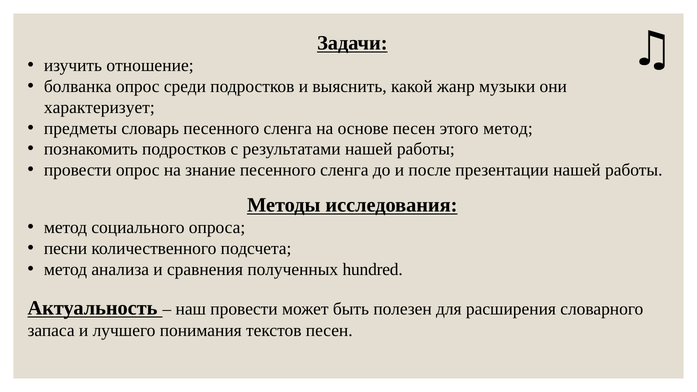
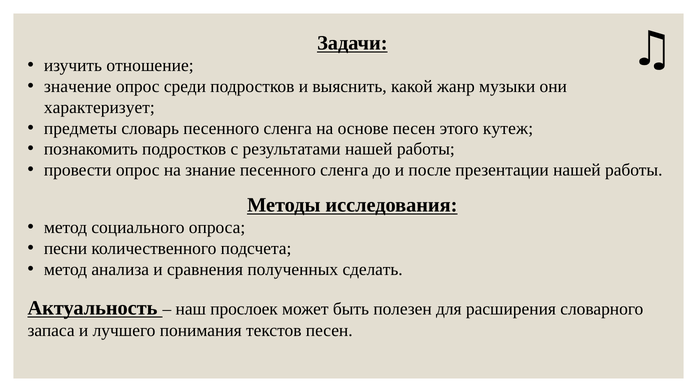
болванка: болванка -> значение
этого метод: метод -> кутеж
hundred: hundred -> сделать
наш провести: провести -> прослоек
